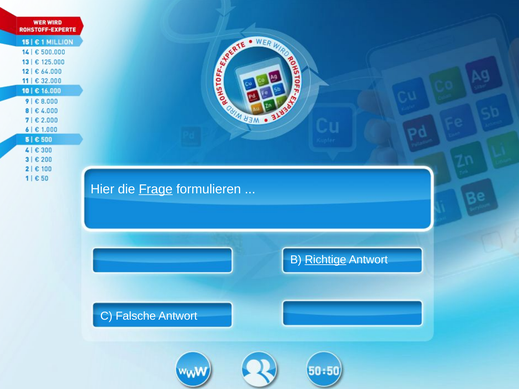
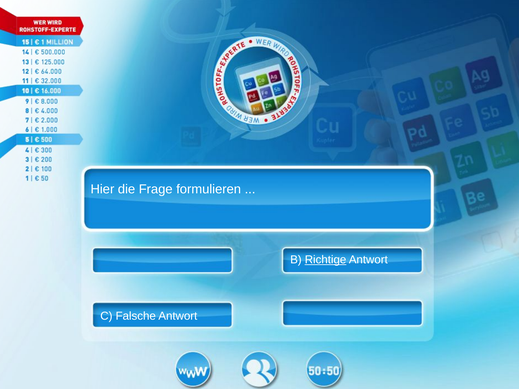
Frage underline: present -> none
